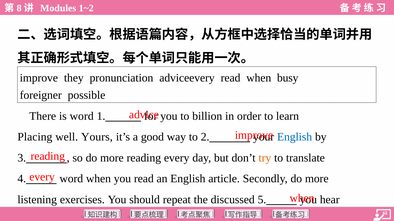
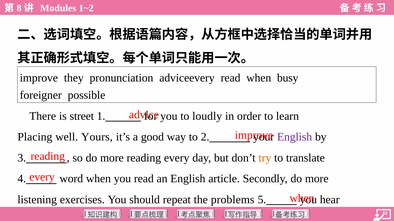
is word: word -> street
billion: billion -> loudly
English at (295, 137) colour: blue -> purple
discussed: discussed -> problems
